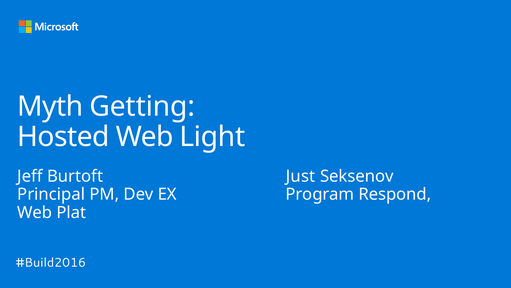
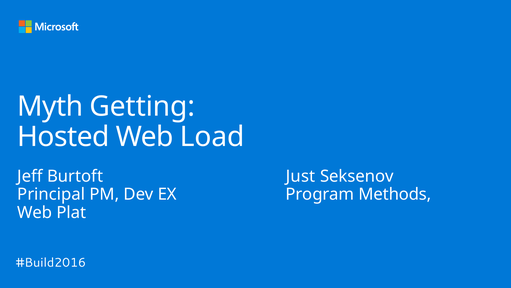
Light: Light -> Load
Respond: Respond -> Methods
